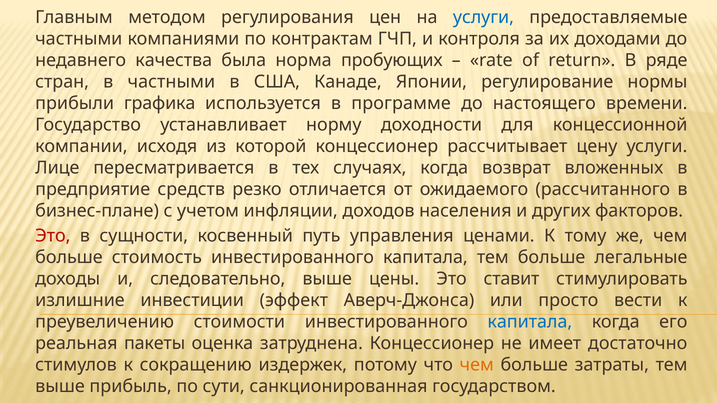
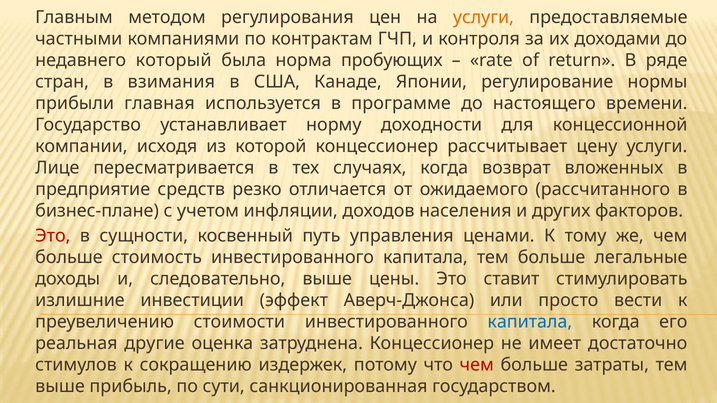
услуги at (483, 17) colour: blue -> orange
качества: качества -> который
в частными: частными -> взимания
графика: графика -> главная
пакеты: пакеты -> другие
чем at (477, 365) colour: orange -> red
